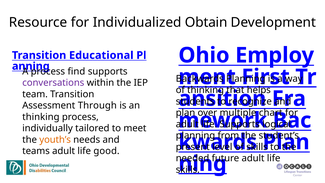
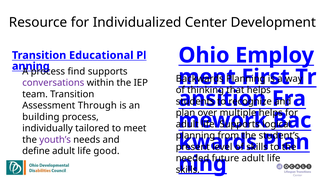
Obtain: Obtain -> Center
chart at (271, 113): chart -> helps
thinking at (41, 117): thinking -> building
youth’s colour: orange -> purple
teams: teams -> define
